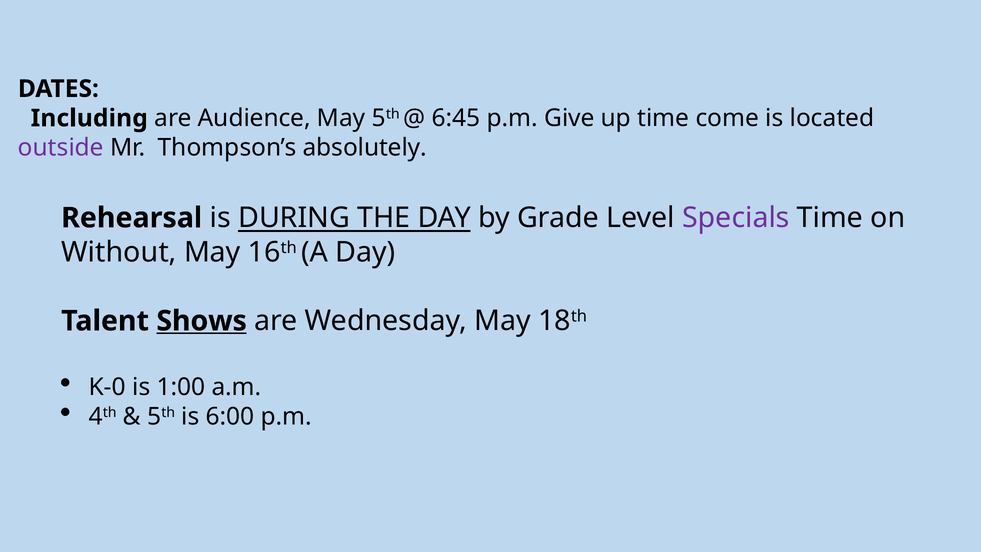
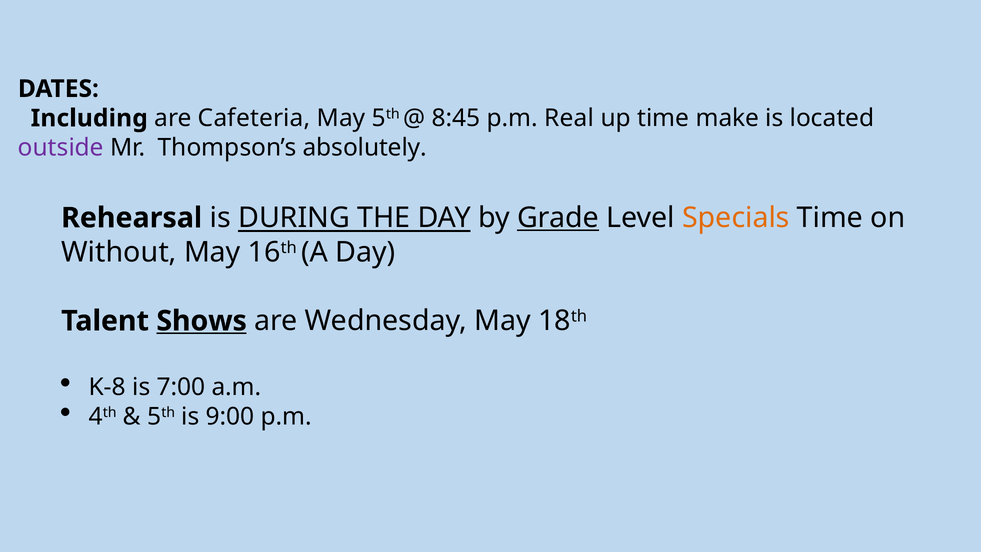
Audience: Audience -> Cafeteria
6:45: 6:45 -> 8:45
Give: Give -> Real
come: come -> make
Grade underline: none -> present
Specials colour: purple -> orange
K-0: K-0 -> K-8
1:00: 1:00 -> 7:00
6:00: 6:00 -> 9:00
